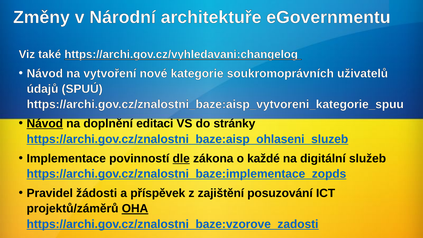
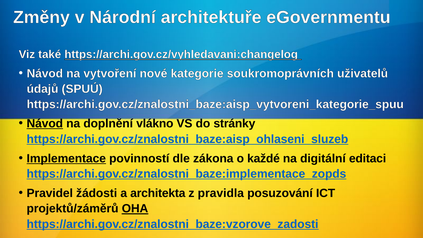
editaci: editaci -> vlákno
Implementace underline: none -> present
dle underline: present -> none
služeb: služeb -> editaci
příspěvek: příspěvek -> architekta
zajištění: zajištění -> pravidla
